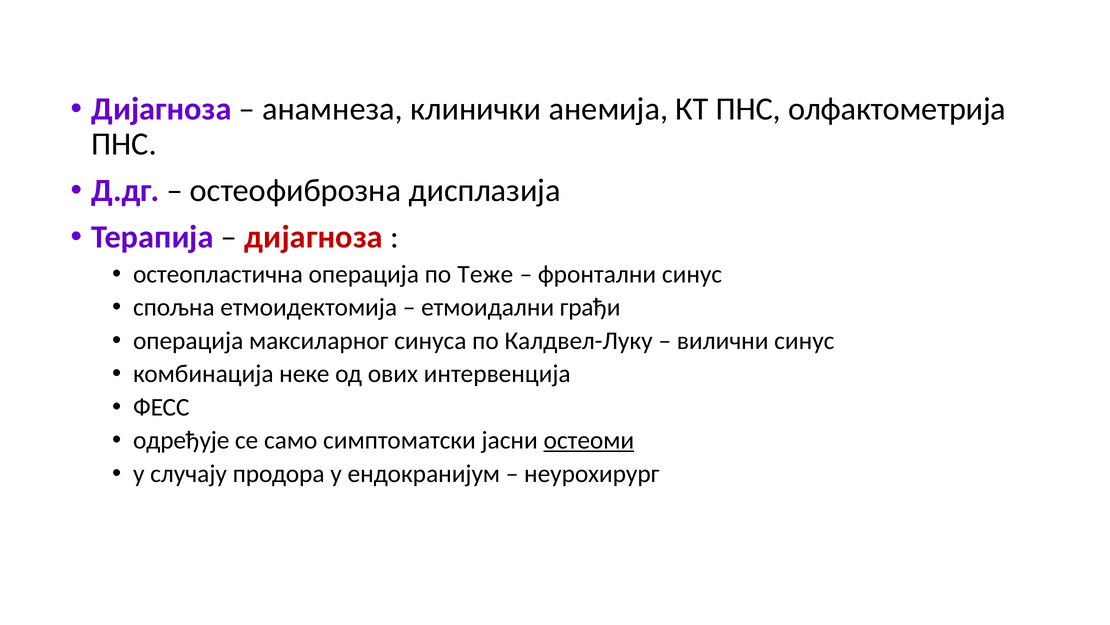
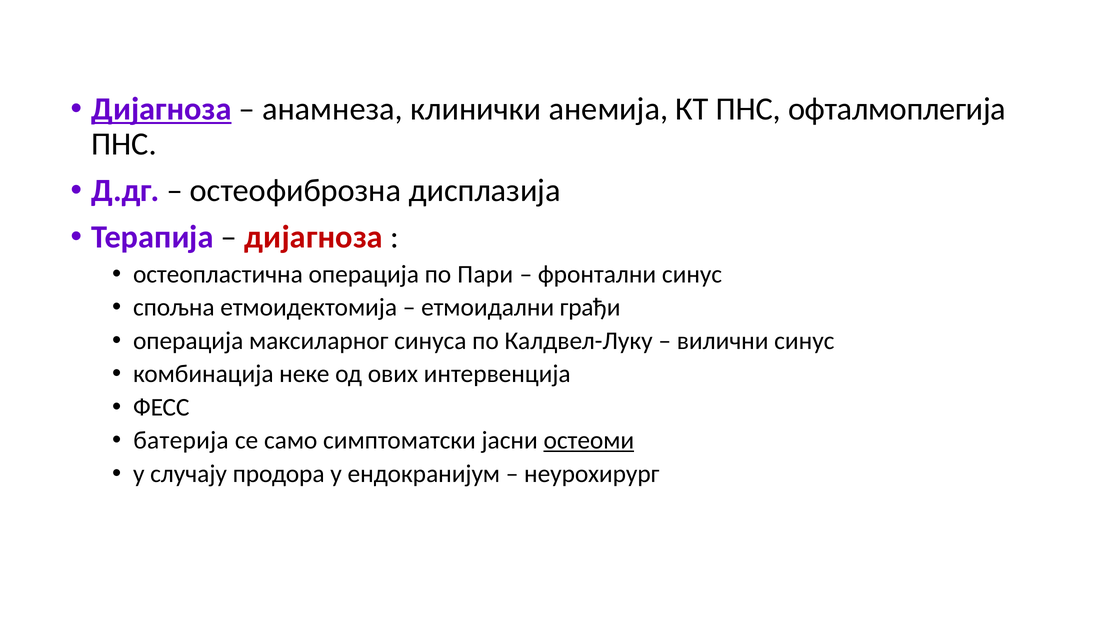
Дијагноза at (161, 109) underline: none -> present
олфактометрија: олфактометрија -> офталмоплегија
Теже: Теже -> Пари
одређује: одређује -> батерија
